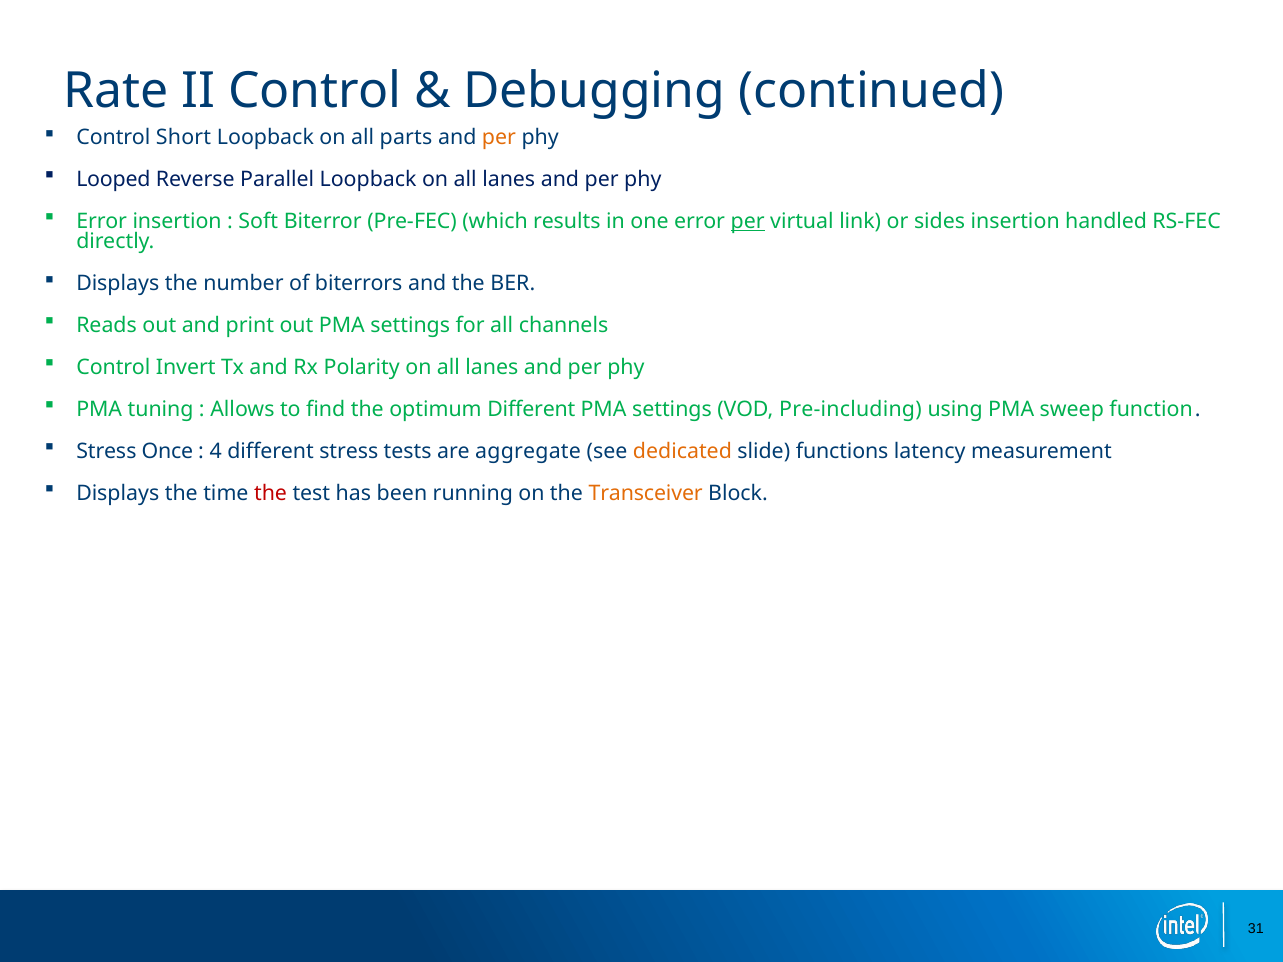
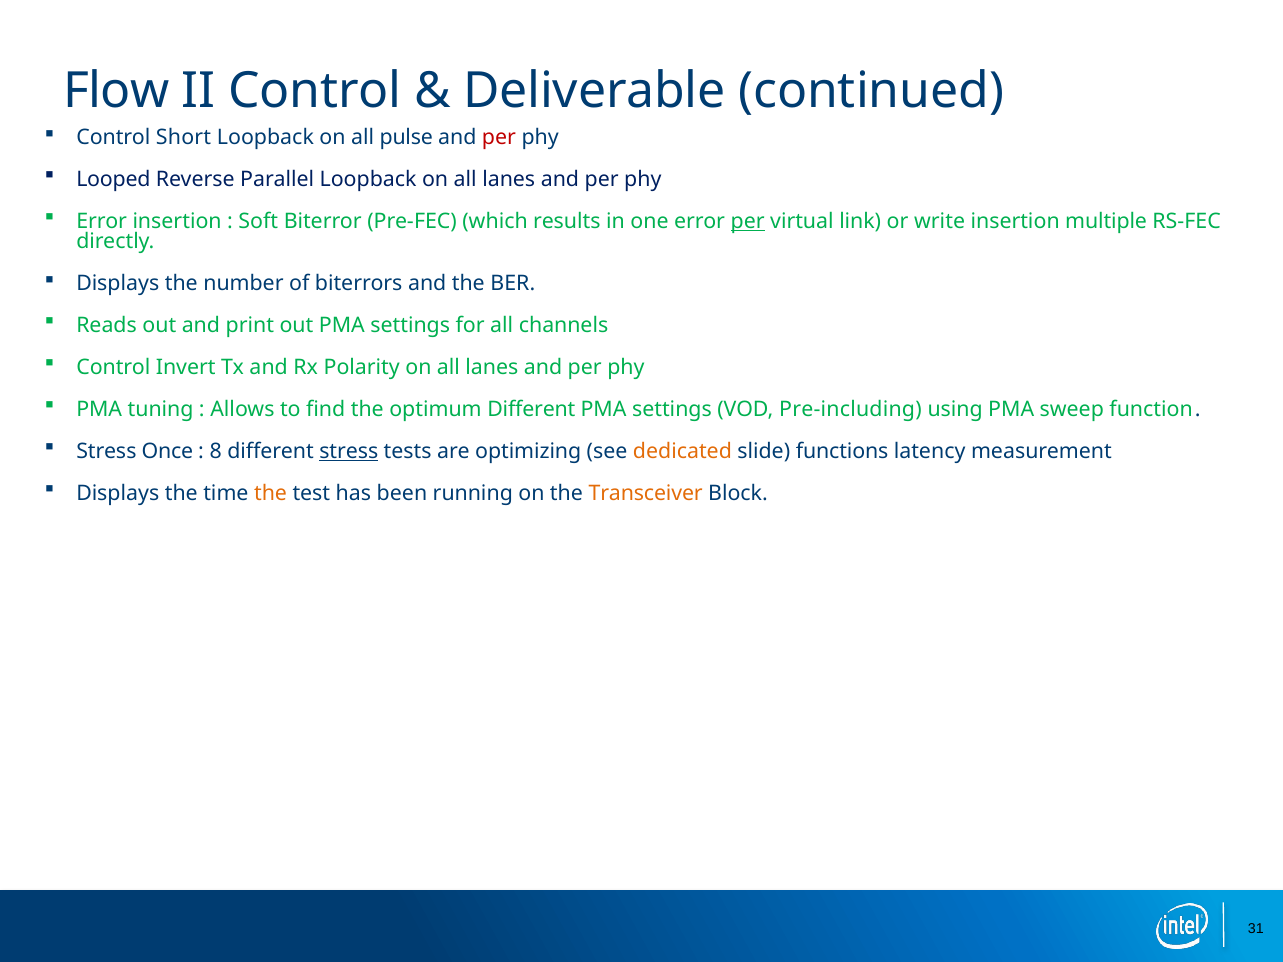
Rate: Rate -> Flow
Debugging: Debugging -> Deliverable
parts: parts -> pulse
per at (499, 138) colour: orange -> red
sides: sides -> write
handled: handled -> multiple
4: 4 -> 8
stress at (349, 451) underline: none -> present
aggregate: aggregate -> optimizing
the at (271, 493) colour: red -> orange
